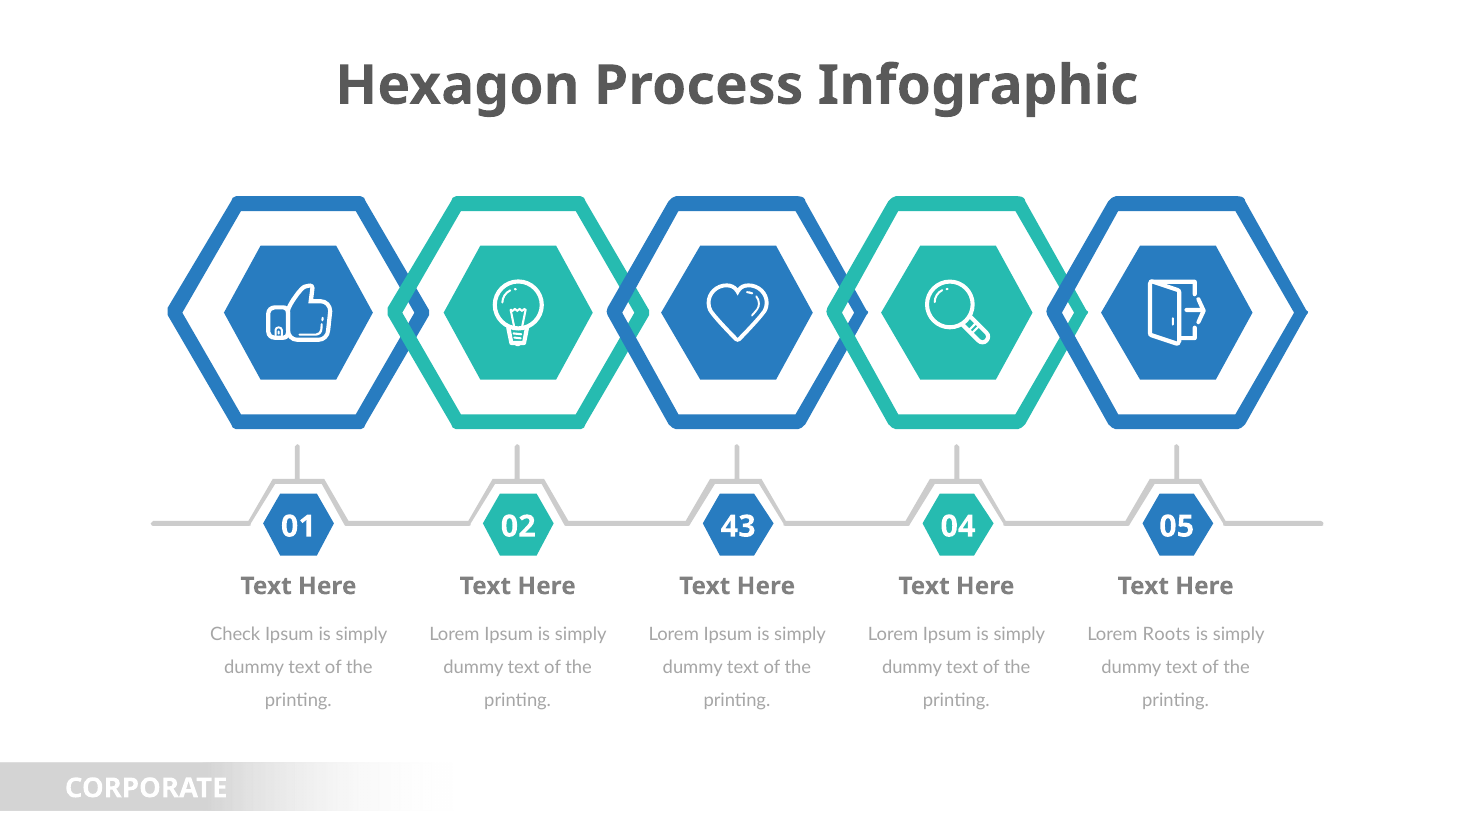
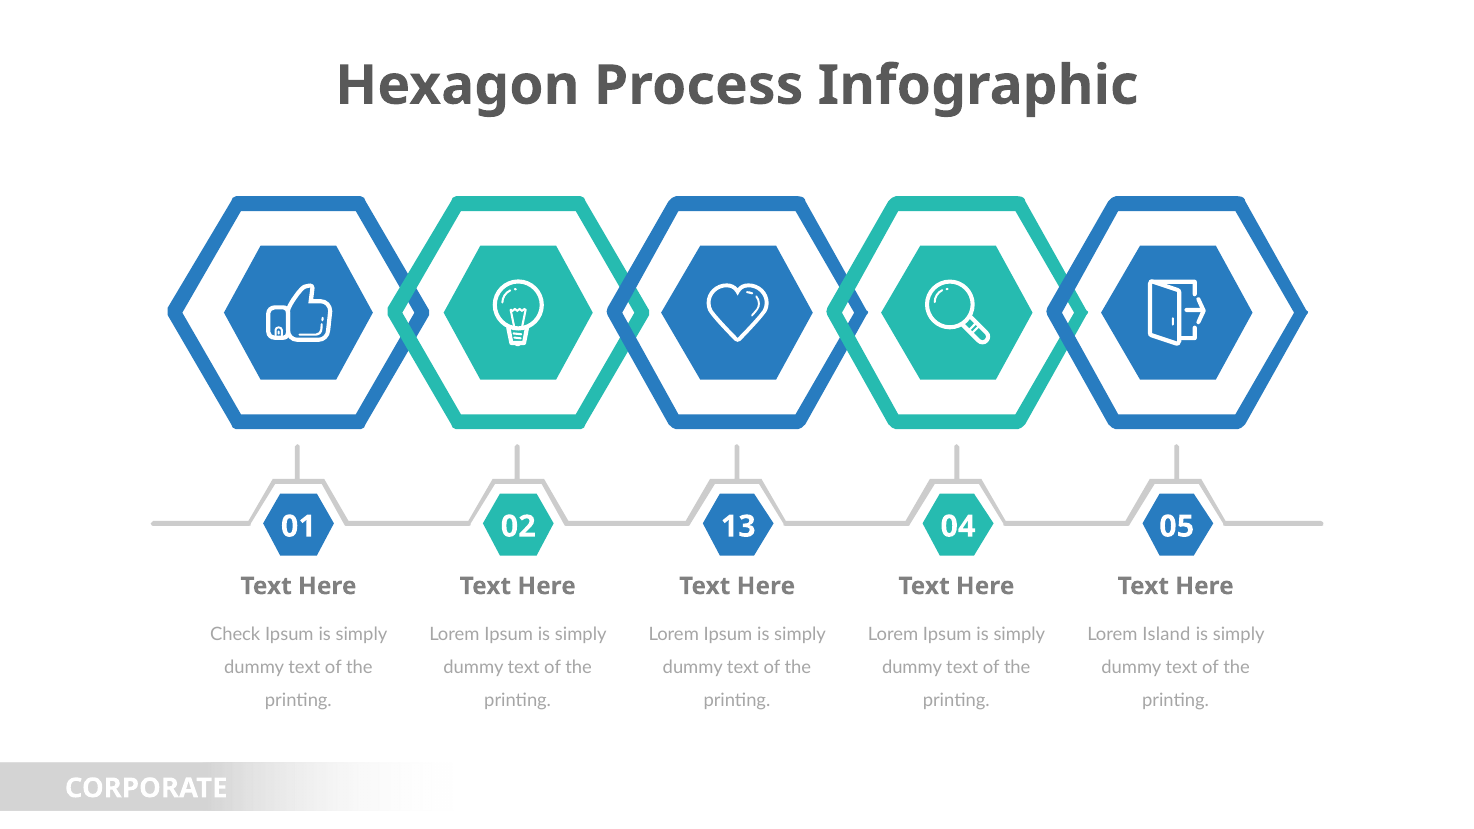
43: 43 -> 13
Roots: Roots -> Island
